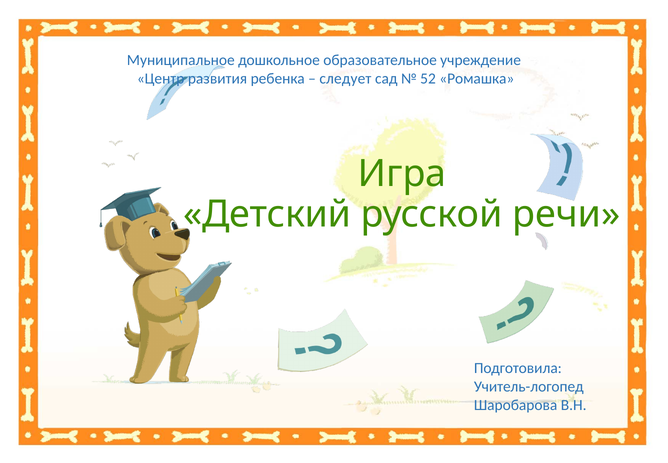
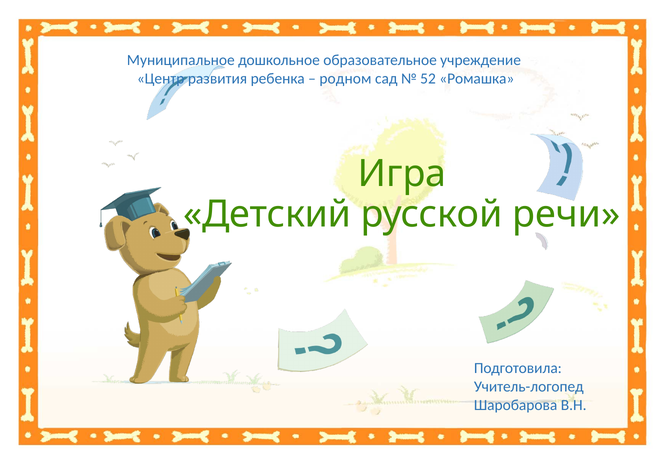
следует: следует -> родном
